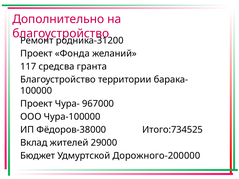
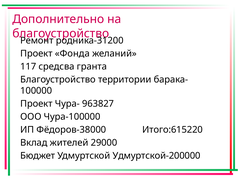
967000: 967000 -> 963827
Итого:734525: Итого:734525 -> Итого:615220
Дорожного-200000: Дорожного-200000 -> Удмуртской-200000
